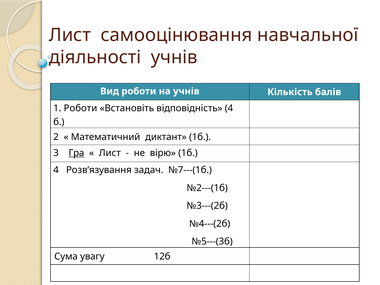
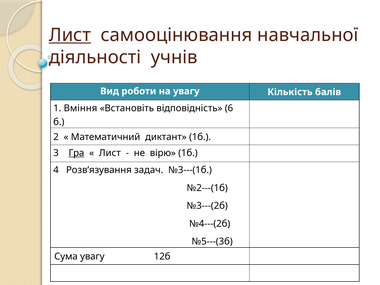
Лист at (70, 35) underline: none -> present
на учнів: учнів -> увагу
1 Роботи: Роботи -> Вміння
відповідність 4: 4 -> 6
№7---(1б: №7---(1б -> №3---(1б
